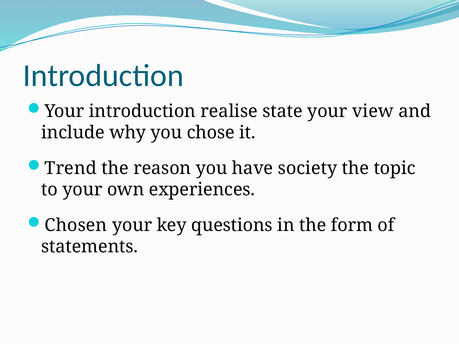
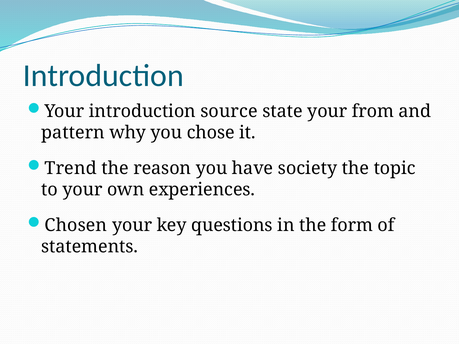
realise: realise -> source
view: view -> from
include: include -> pattern
